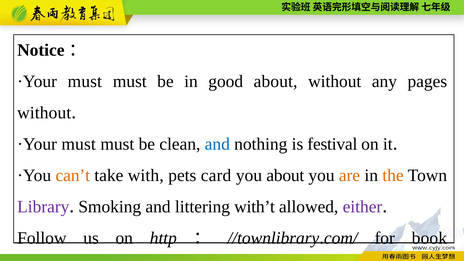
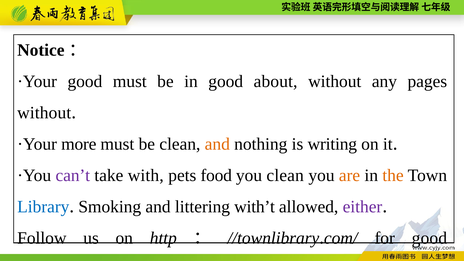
must at (85, 82): must -> good
must at (79, 144): must -> more
and at (217, 144) colour: blue -> orange
festival: festival -> writing
can’t colour: orange -> purple
card: card -> food
you about: about -> clean
Library colour: purple -> blue
for book: book -> good
